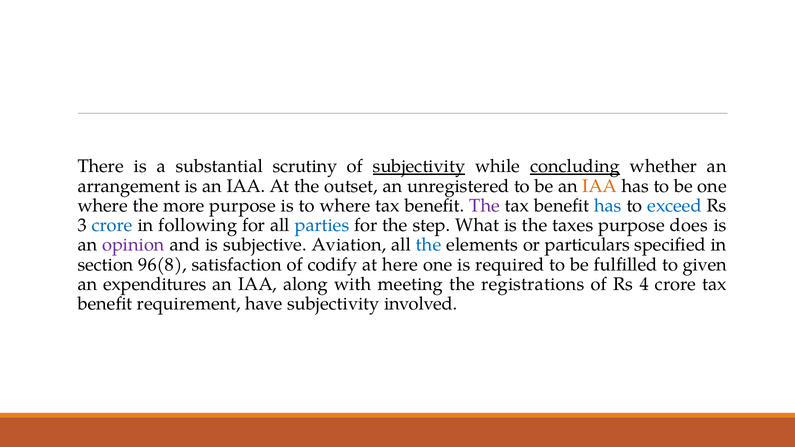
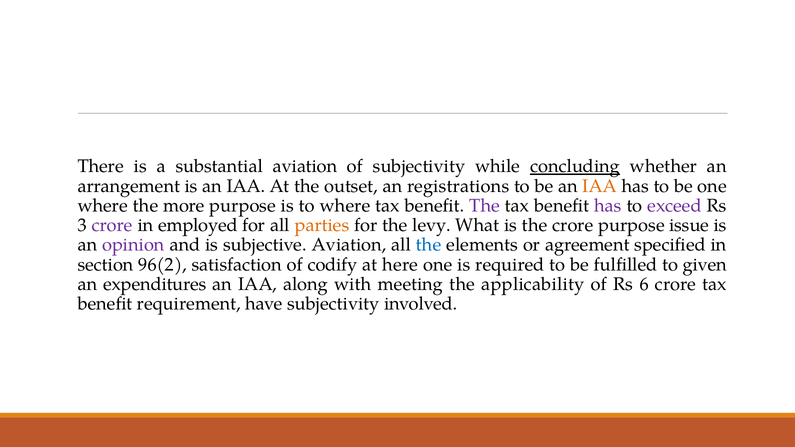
substantial scrutiny: scrutiny -> aviation
subjectivity at (419, 166) underline: present -> none
unregistered: unregistered -> registrations
has at (608, 206) colour: blue -> purple
exceed colour: blue -> purple
crore at (112, 225) colour: blue -> purple
following: following -> employed
parties colour: blue -> orange
step: step -> levy
the taxes: taxes -> crore
does: does -> issue
particulars: particulars -> agreement
96(8: 96(8 -> 96(2
registrations: registrations -> applicability
4: 4 -> 6
